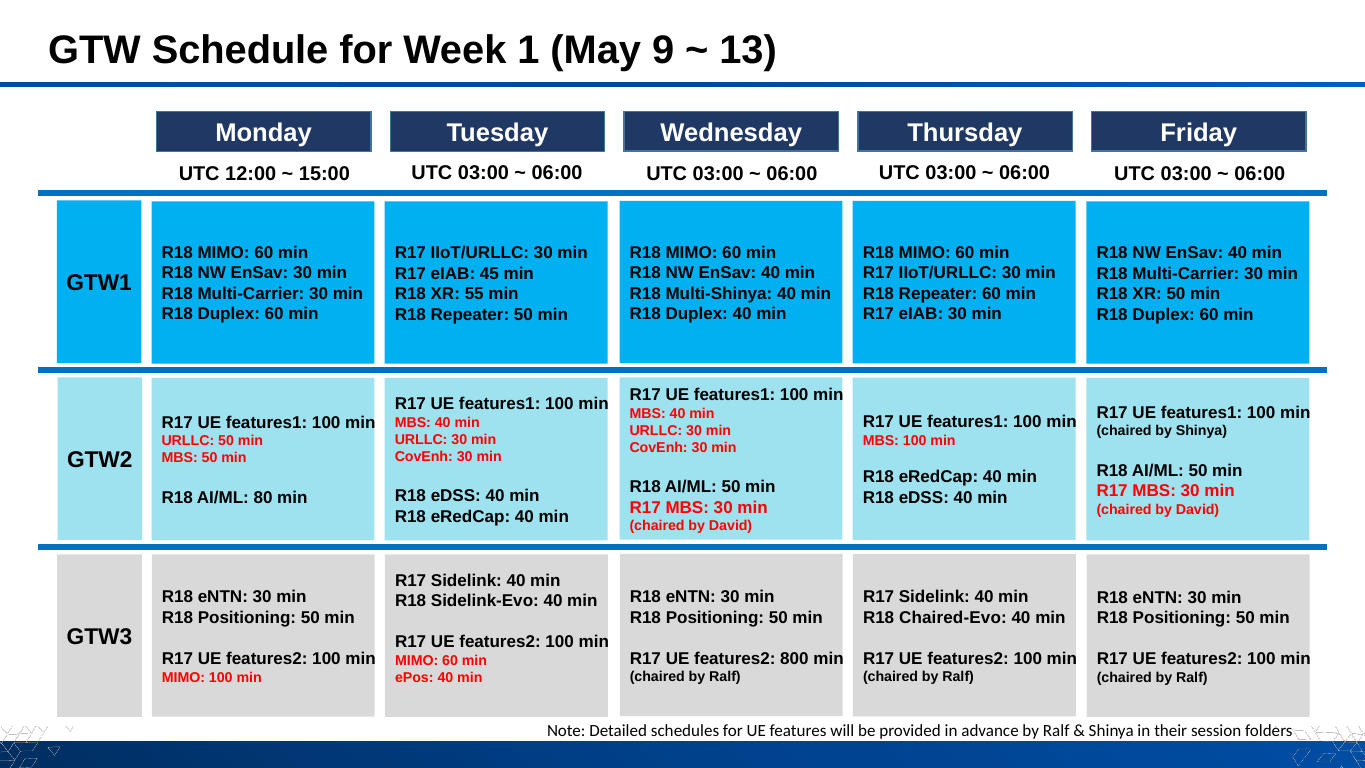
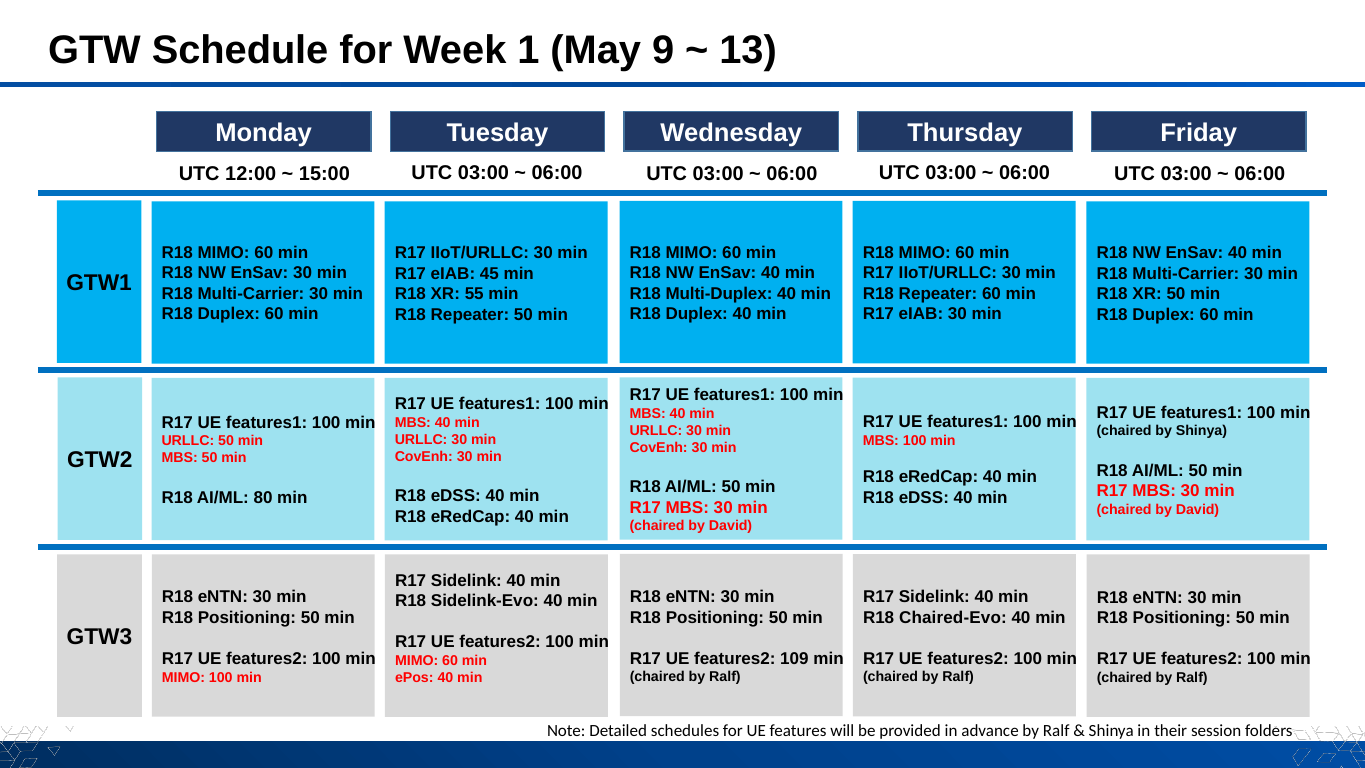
Multi-Shinya: Multi-Shinya -> Multi-Duplex
800: 800 -> 109
